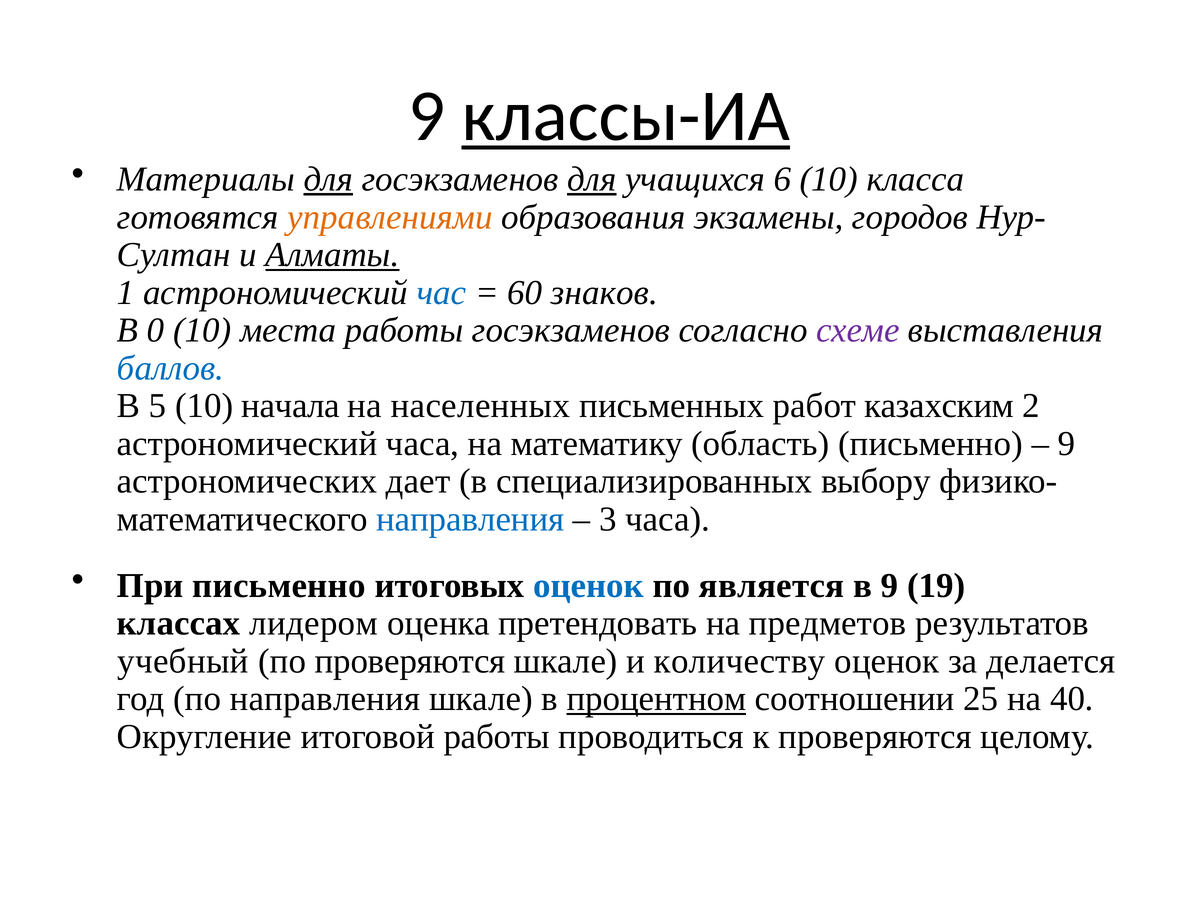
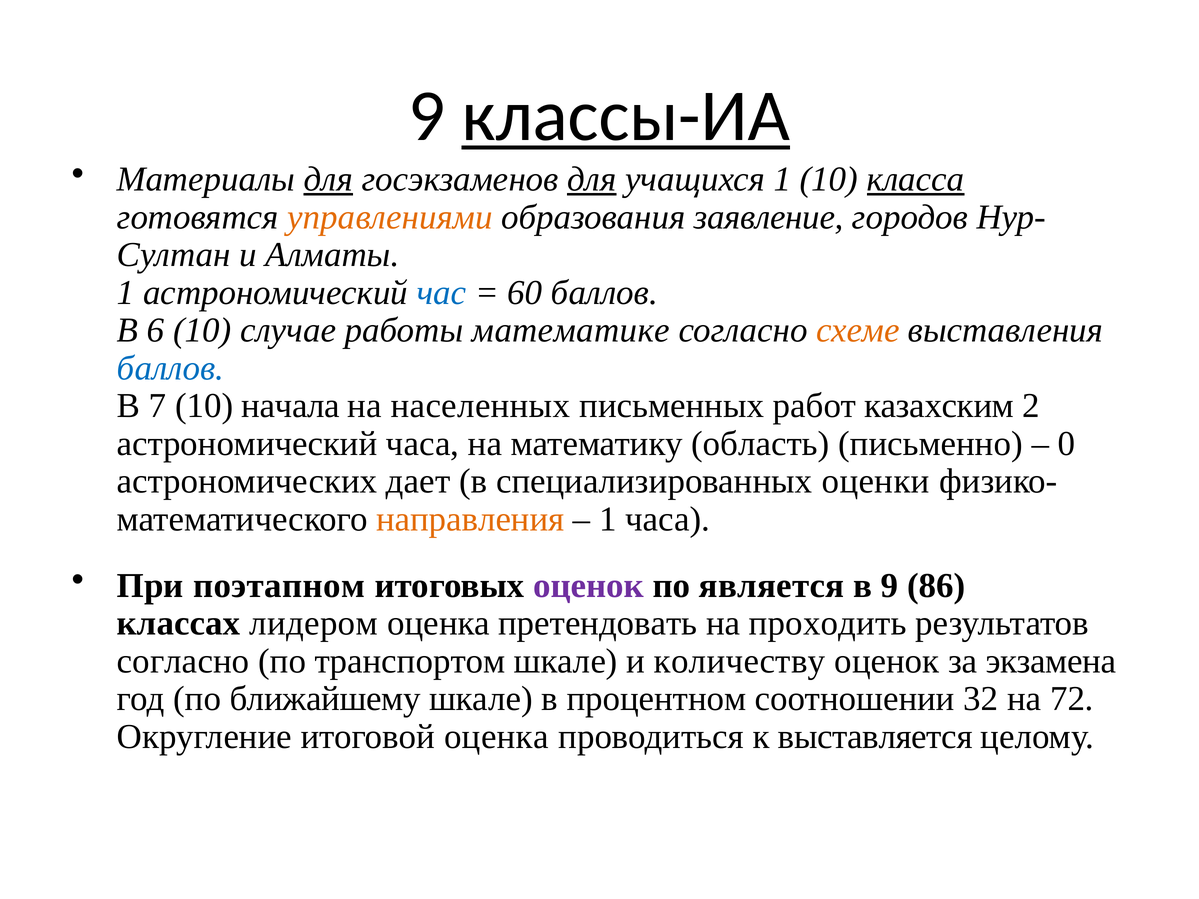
учащихся 6: 6 -> 1
класса underline: none -> present
экзамены: экзамены -> заявление
Алматы underline: present -> none
60 знаков: знаков -> баллов
0: 0 -> 6
места: места -> случае
работы госэкзаменов: госэкзаменов -> математике
схеме colour: purple -> orange
5: 5 -> 7
9 at (1066, 444): 9 -> 0
выбору: выбору -> оценки
направления at (470, 519) colour: blue -> orange
3 at (608, 519): 3 -> 1
При письменно: письменно -> поэтапном
оценок at (588, 586) colour: blue -> purple
19: 19 -> 86
предметов: предметов -> проходить
учебный at (183, 661): учебный -> согласно
по проверяются: проверяются -> транспортом
делается: делается -> экзамена
по направления: направления -> ближайшему
процентном underline: present -> none
25: 25 -> 32
40: 40 -> 72
итоговой работы: работы -> оценка
к проверяются: проверяются -> выставляется
